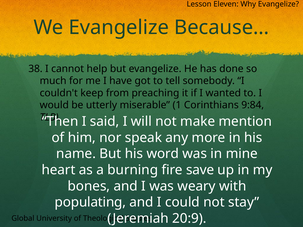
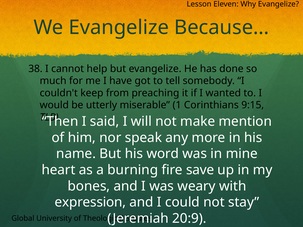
9:84: 9:84 -> 9:15
populating: populating -> expression
